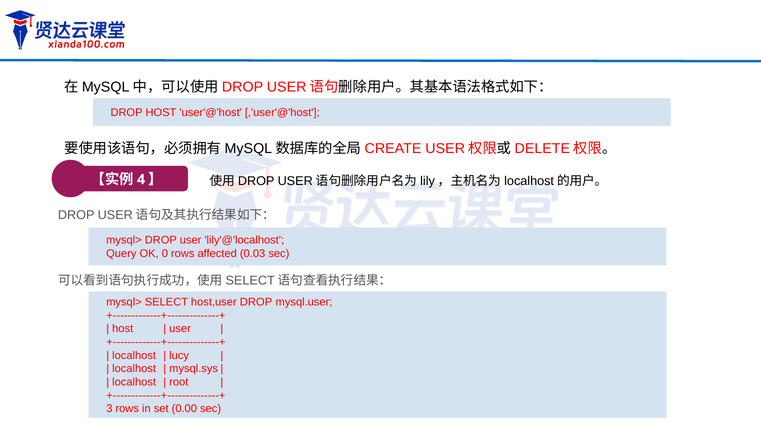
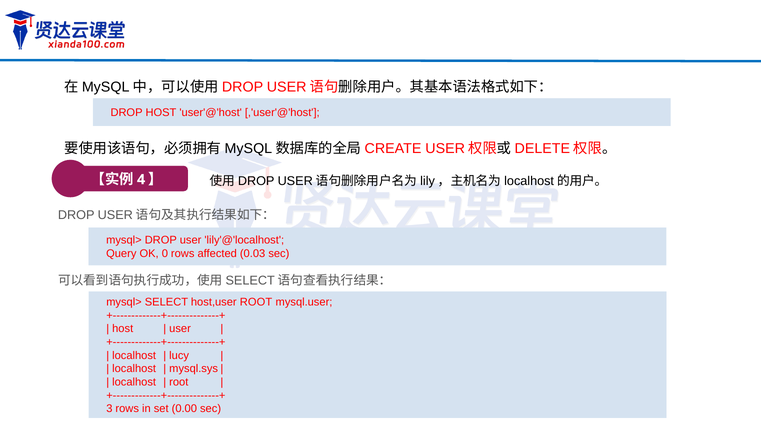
host,user DROP: DROP -> ROOT
